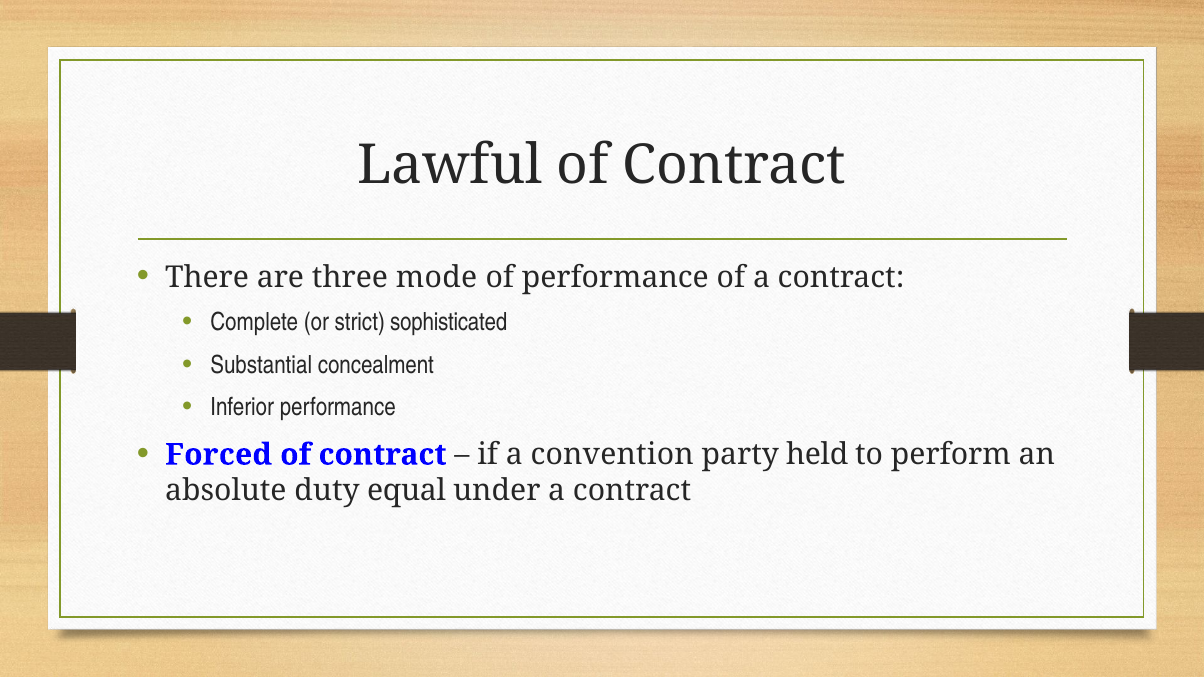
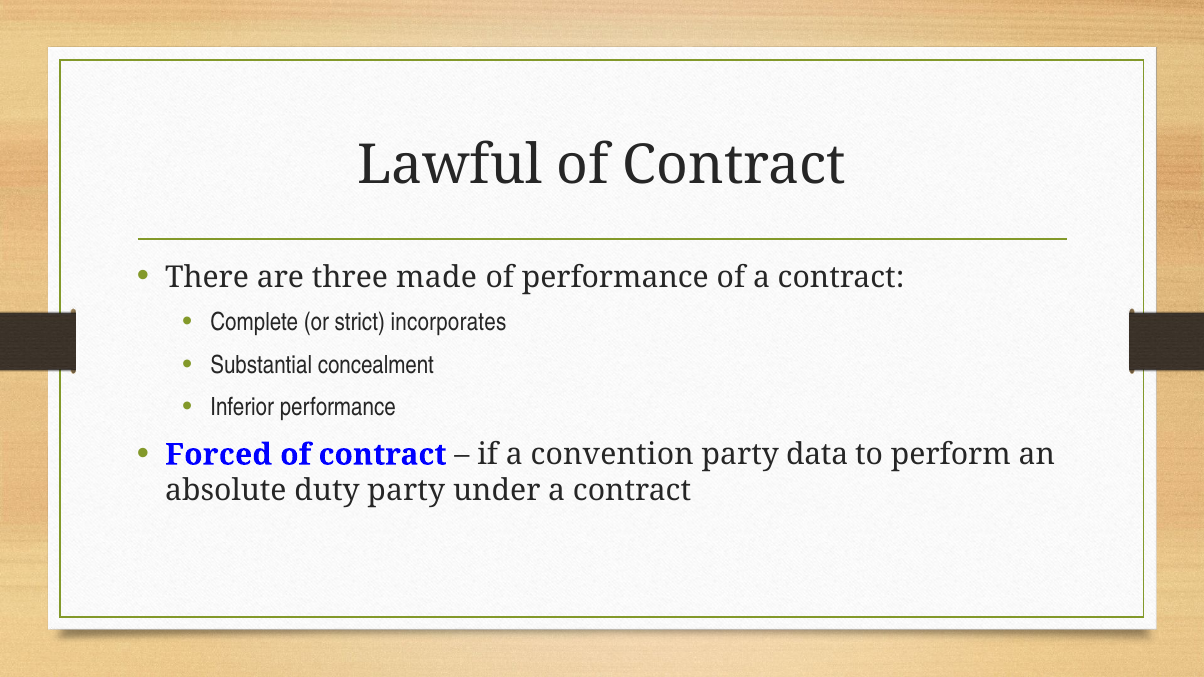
mode: mode -> made
sophisticated: sophisticated -> incorporates
held: held -> data
duty equal: equal -> party
